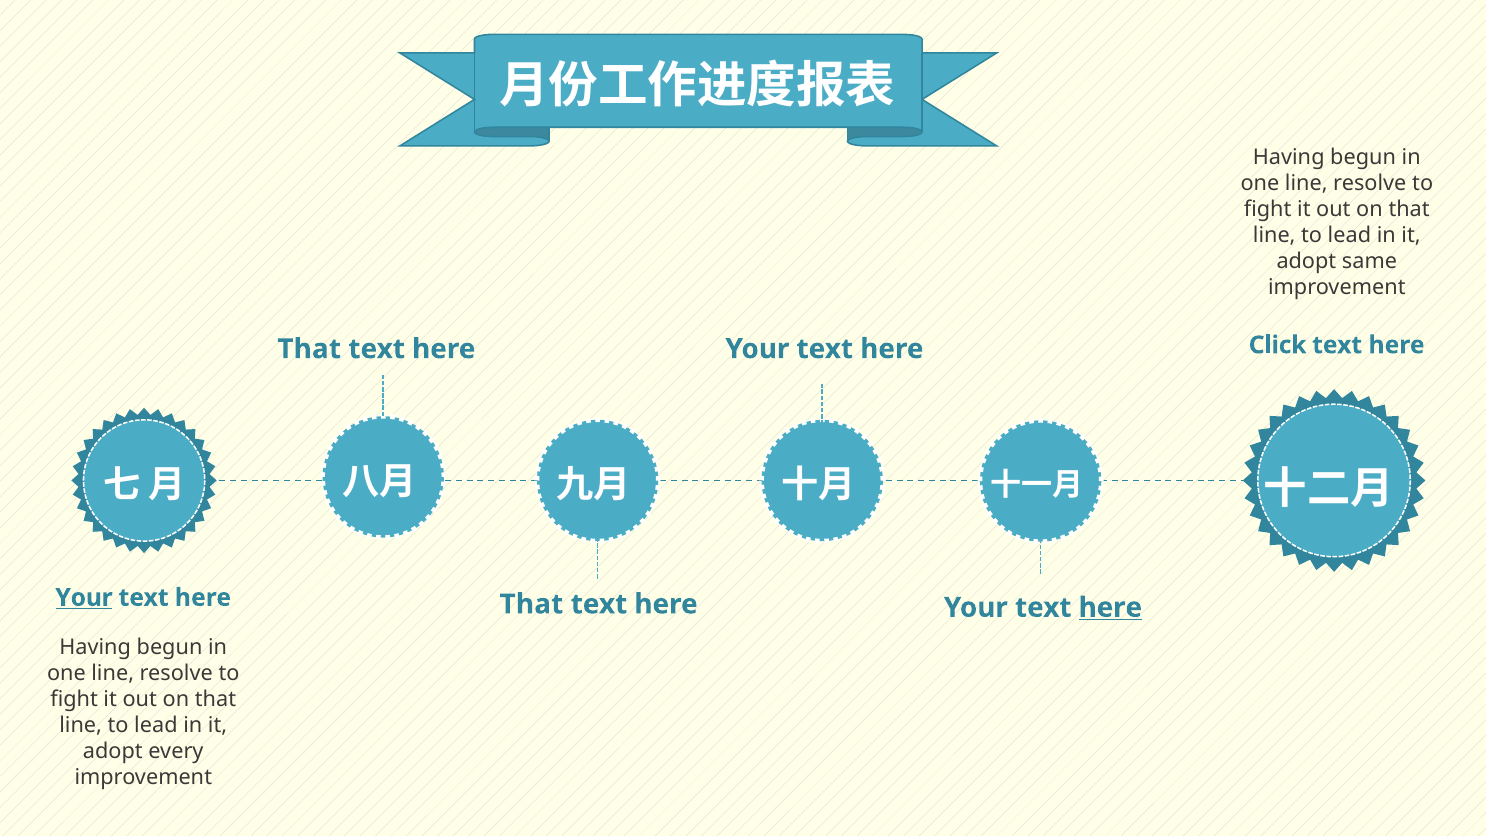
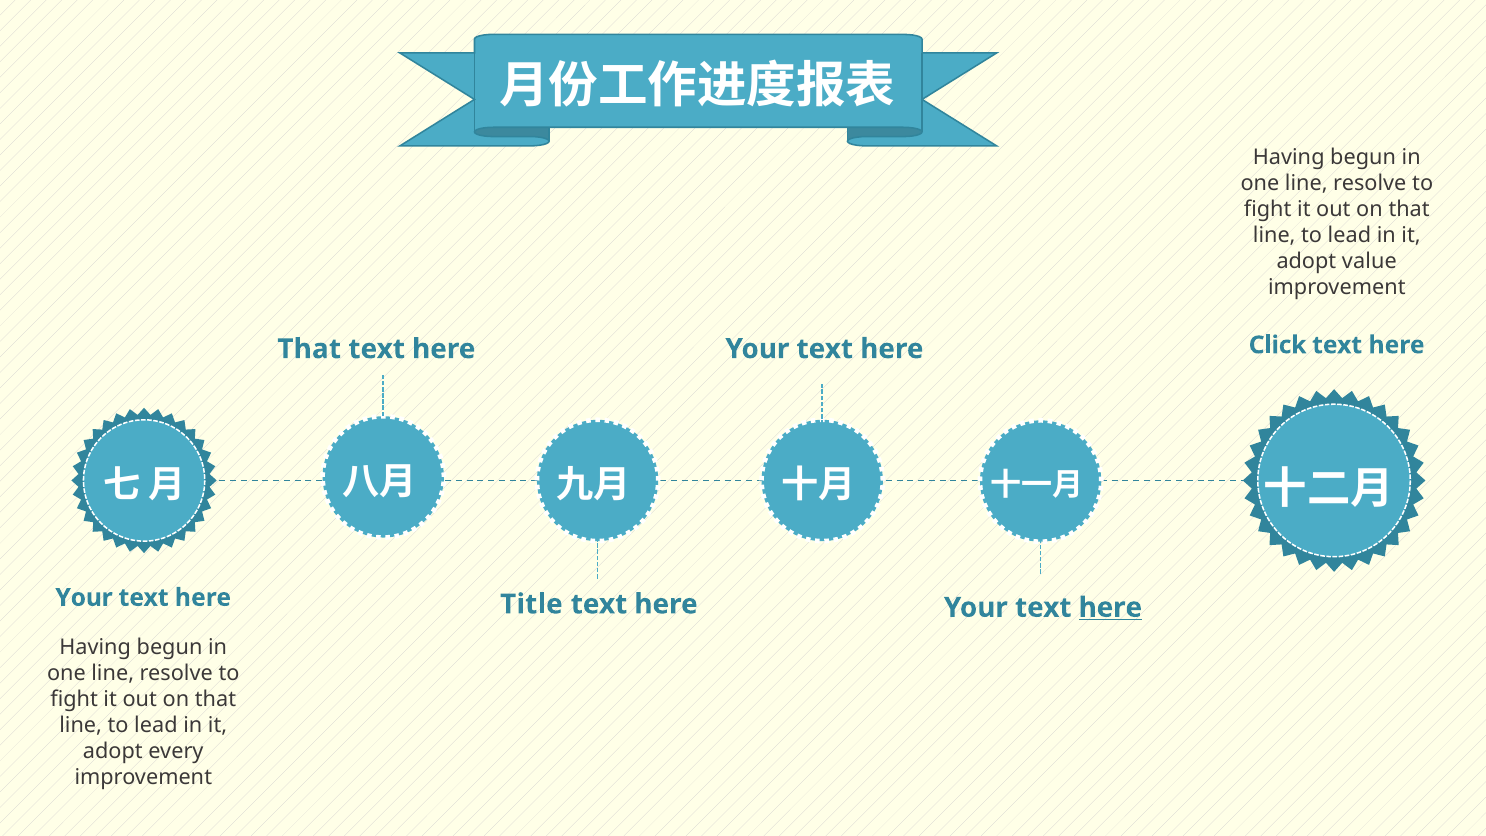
same: same -> value
Your at (84, 598) underline: present -> none
That at (531, 604): That -> Title
